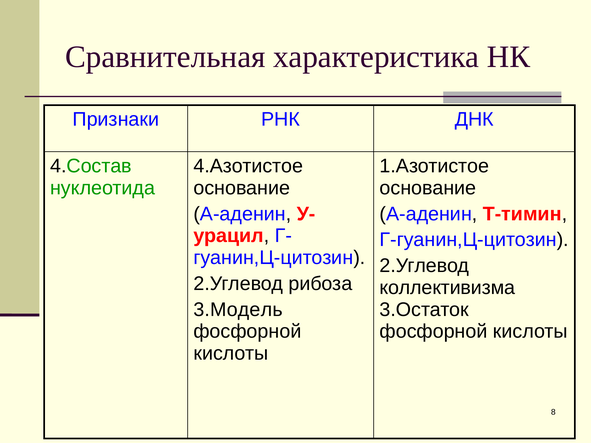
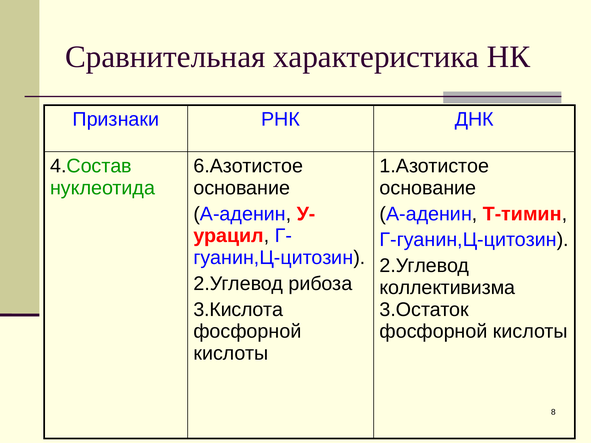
4.Азотистое: 4.Азотистое -> 6.Азотистое
3.Модель: 3.Модель -> 3.Кислота
